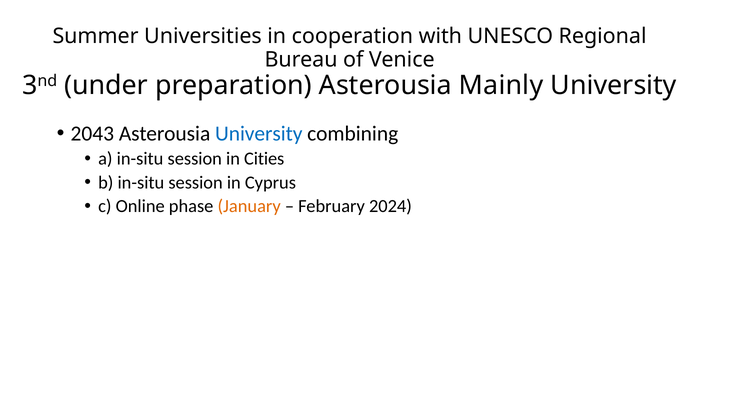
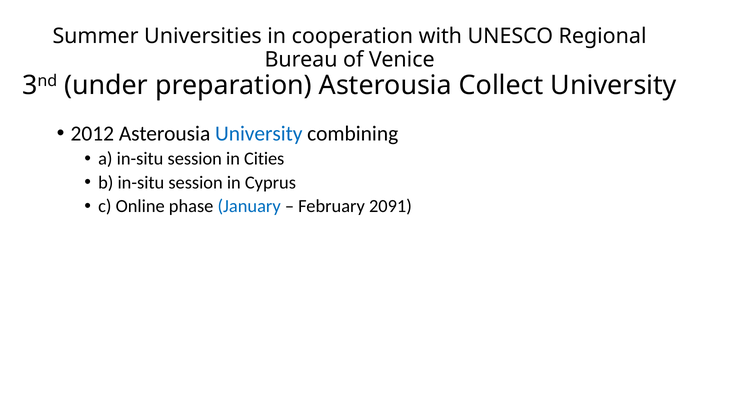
Mainly: Mainly -> Collect
2043: 2043 -> 2012
January colour: orange -> blue
2024: 2024 -> 2091
